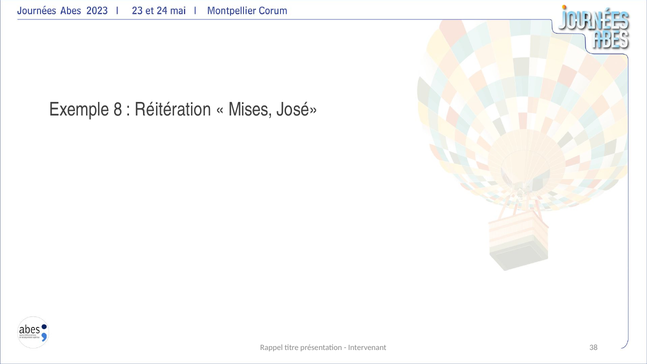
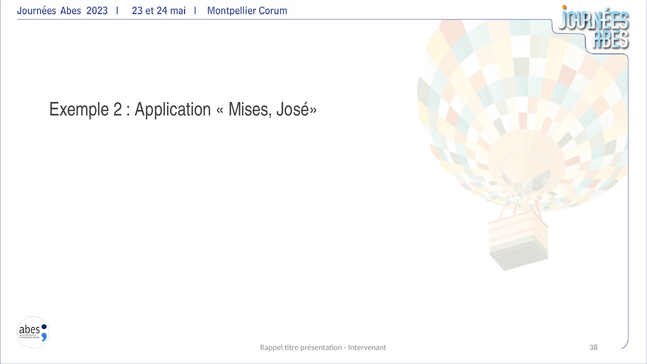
8: 8 -> 2
Réitération: Réitération -> Application
